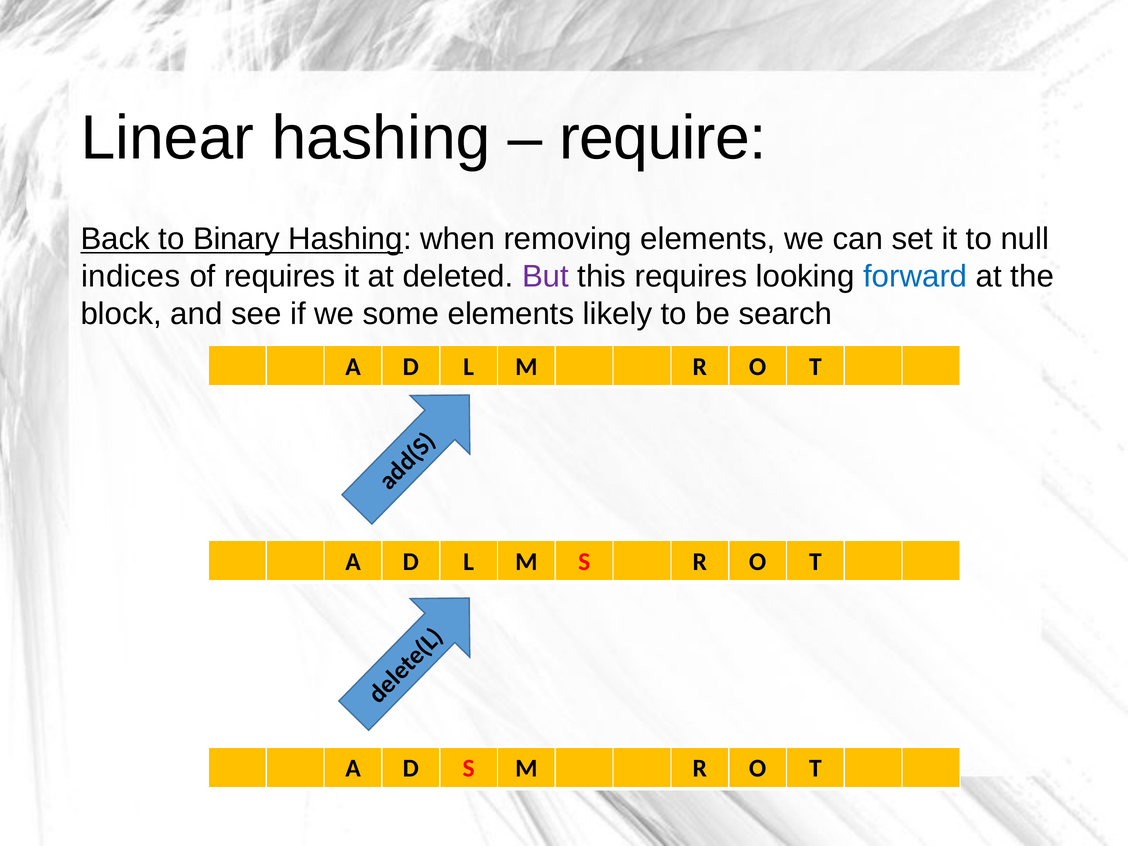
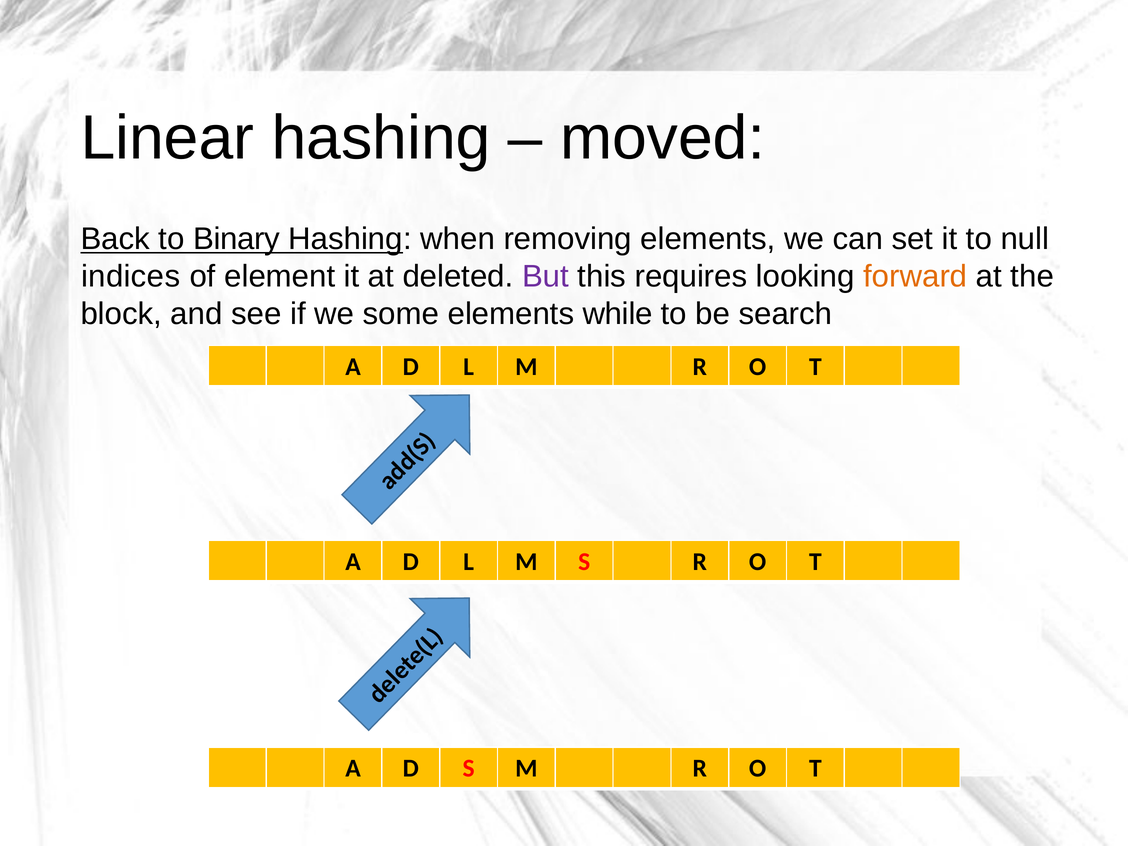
require: require -> moved
of requires: requires -> element
forward colour: blue -> orange
likely: likely -> while
